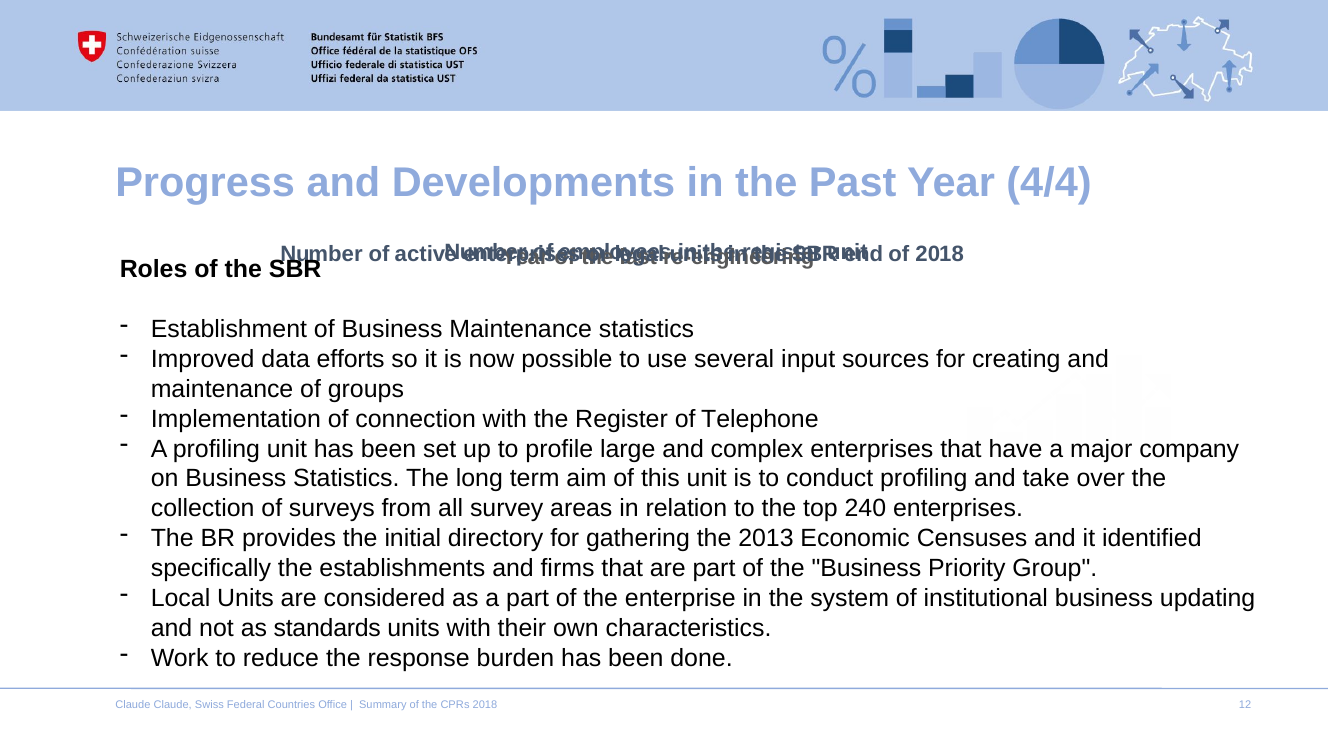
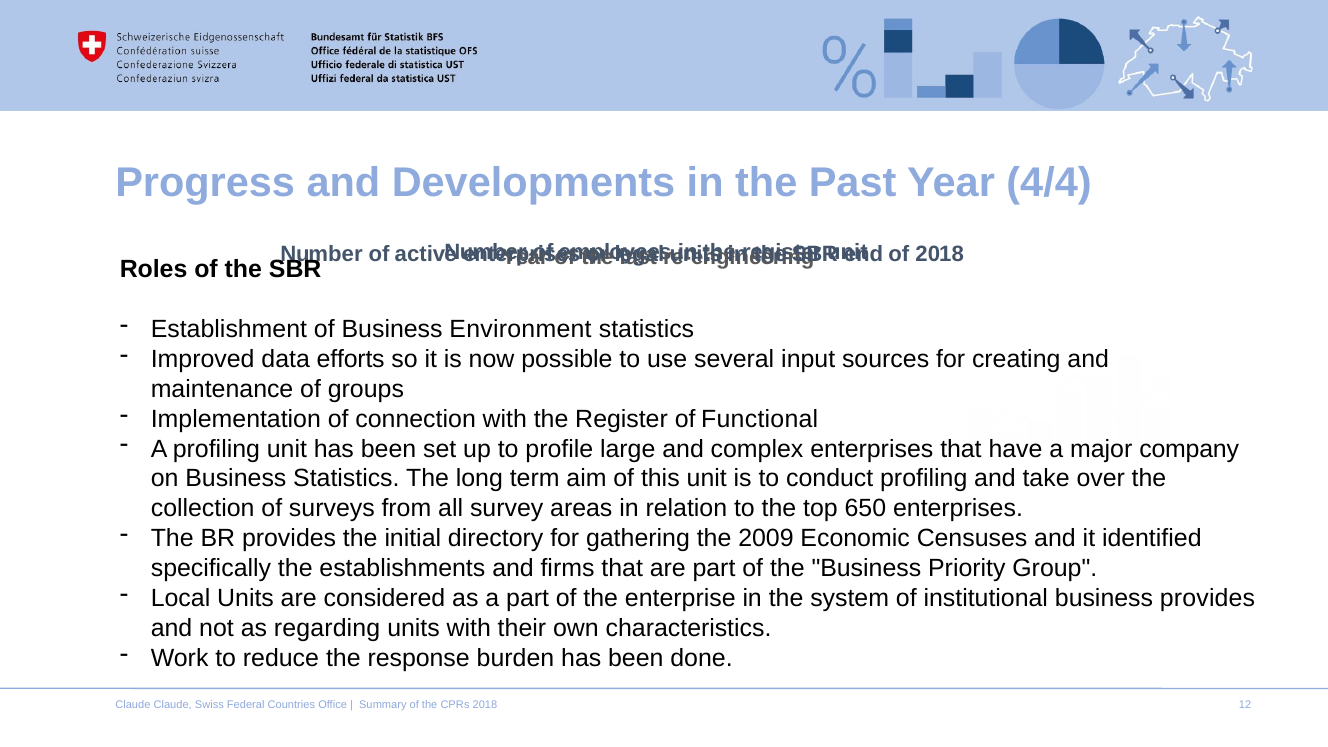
Business Maintenance: Maintenance -> Environment
Telephone: Telephone -> Functional
240: 240 -> 650
2013: 2013 -> 2009
business updating: updating -> provides
standards: standards -> regarding
